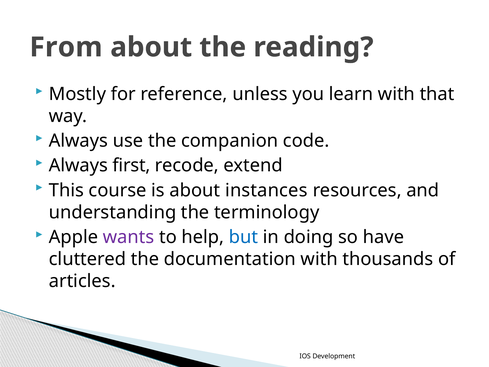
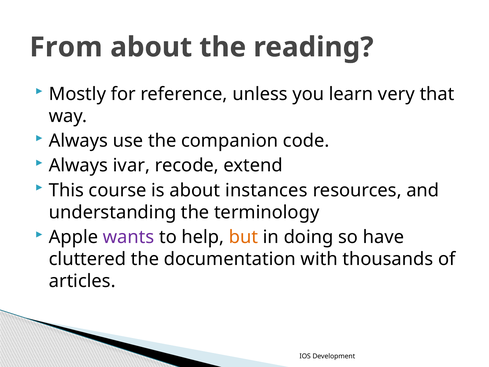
learn with: with -> very
first: first -> ivar
but colour: blue -> orange
